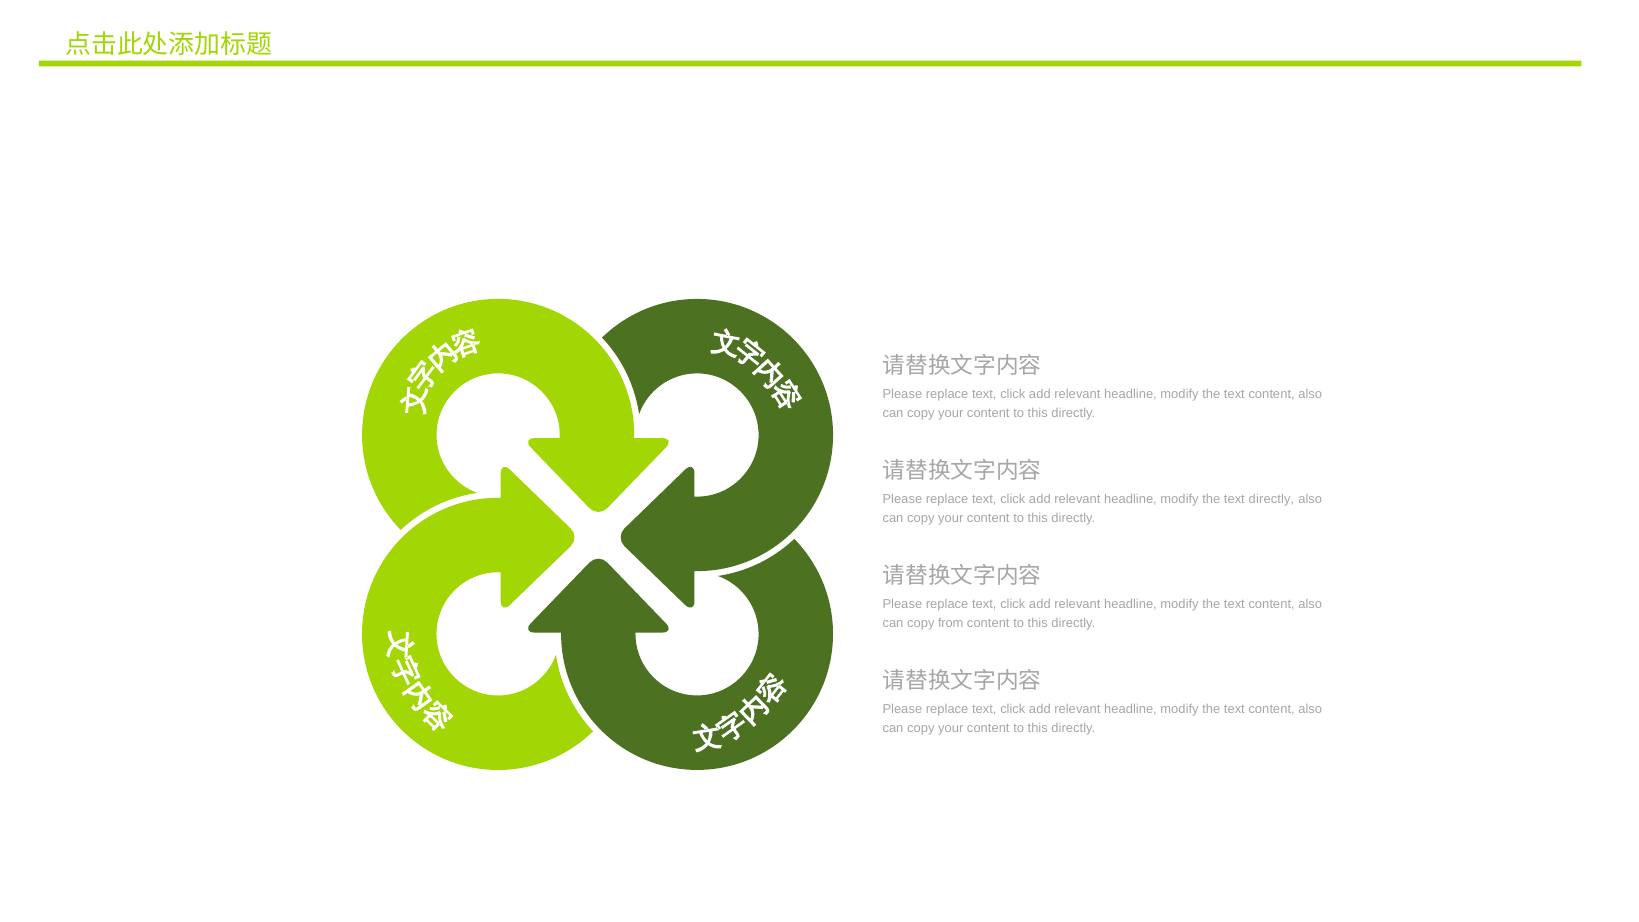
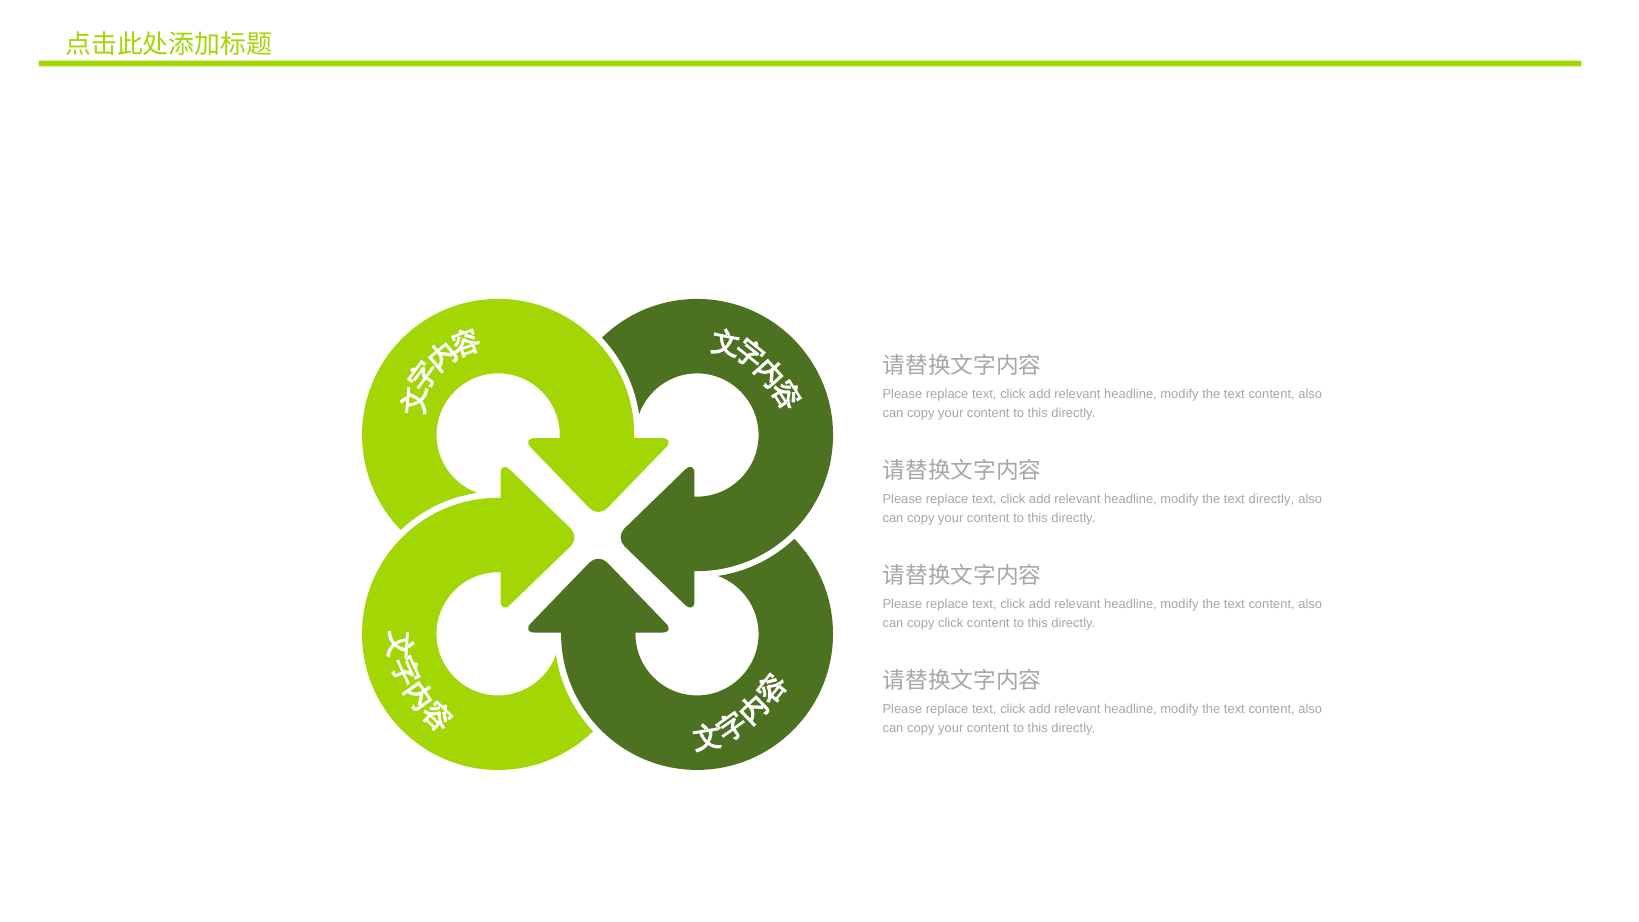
copy from: from -> click
